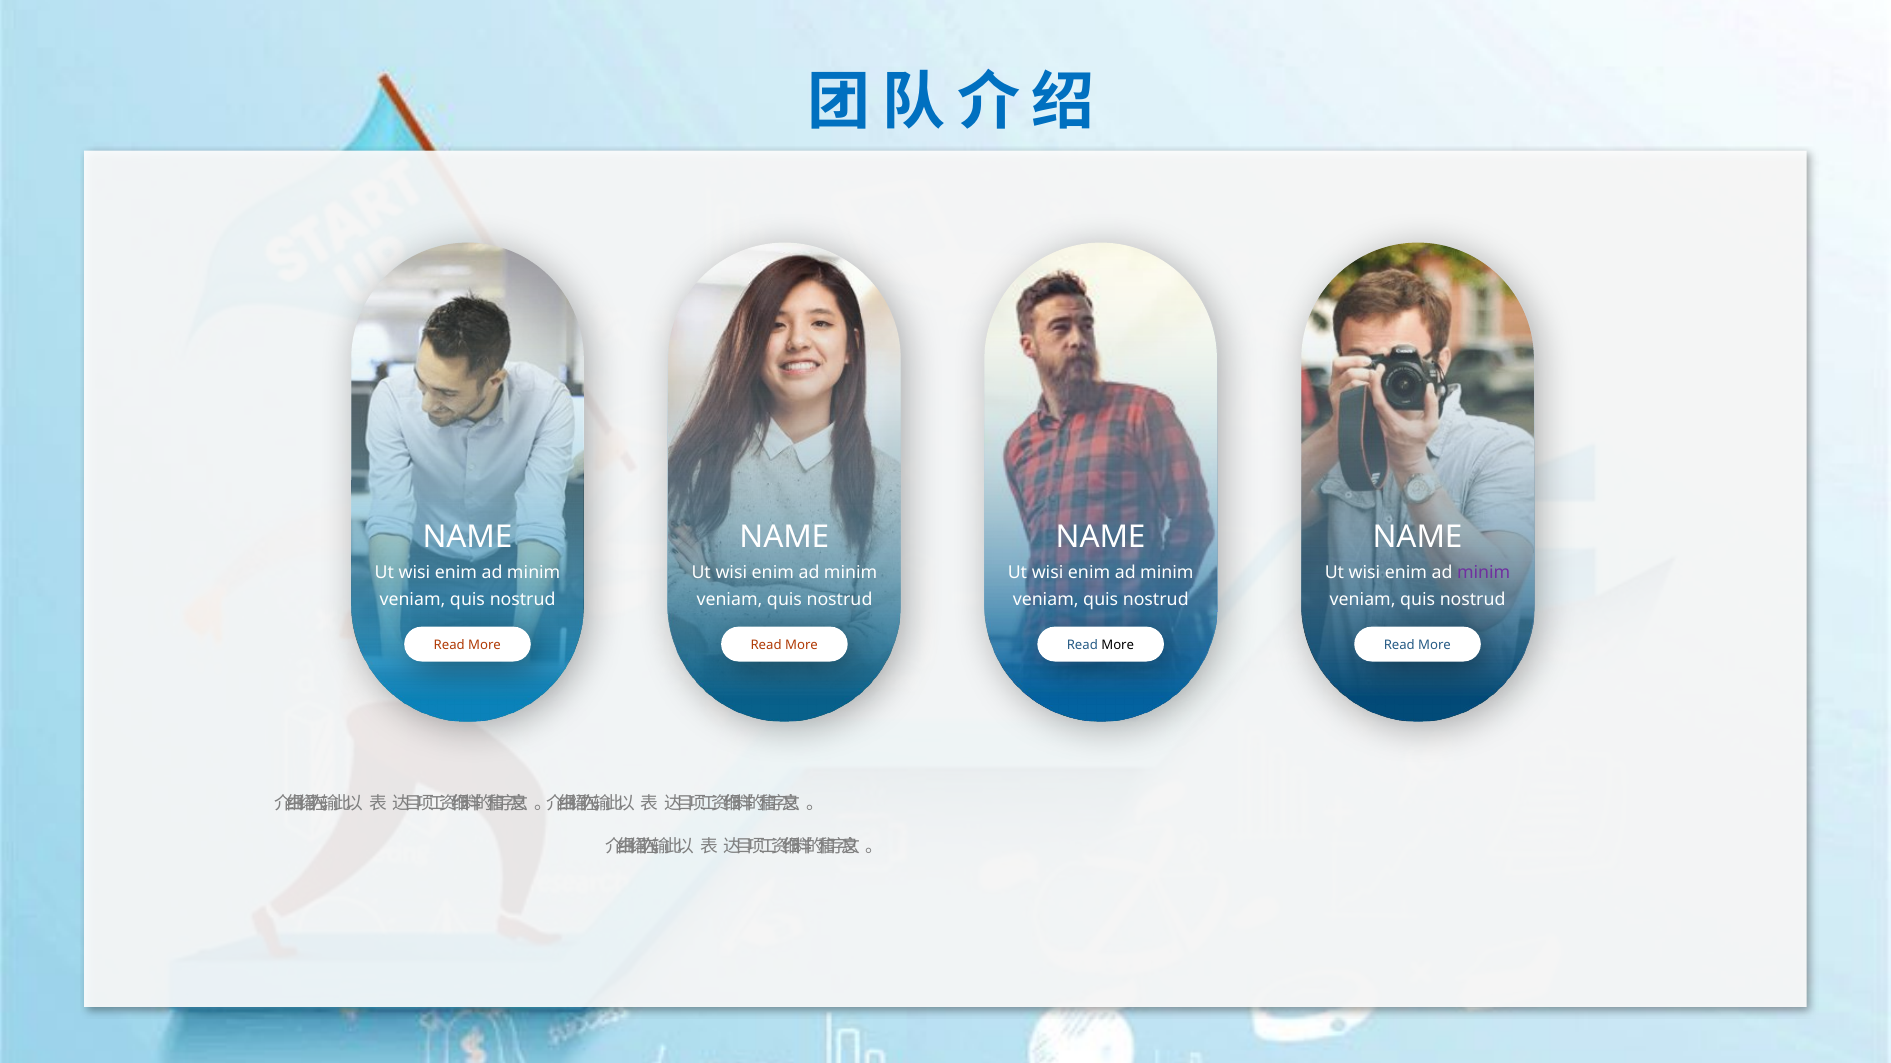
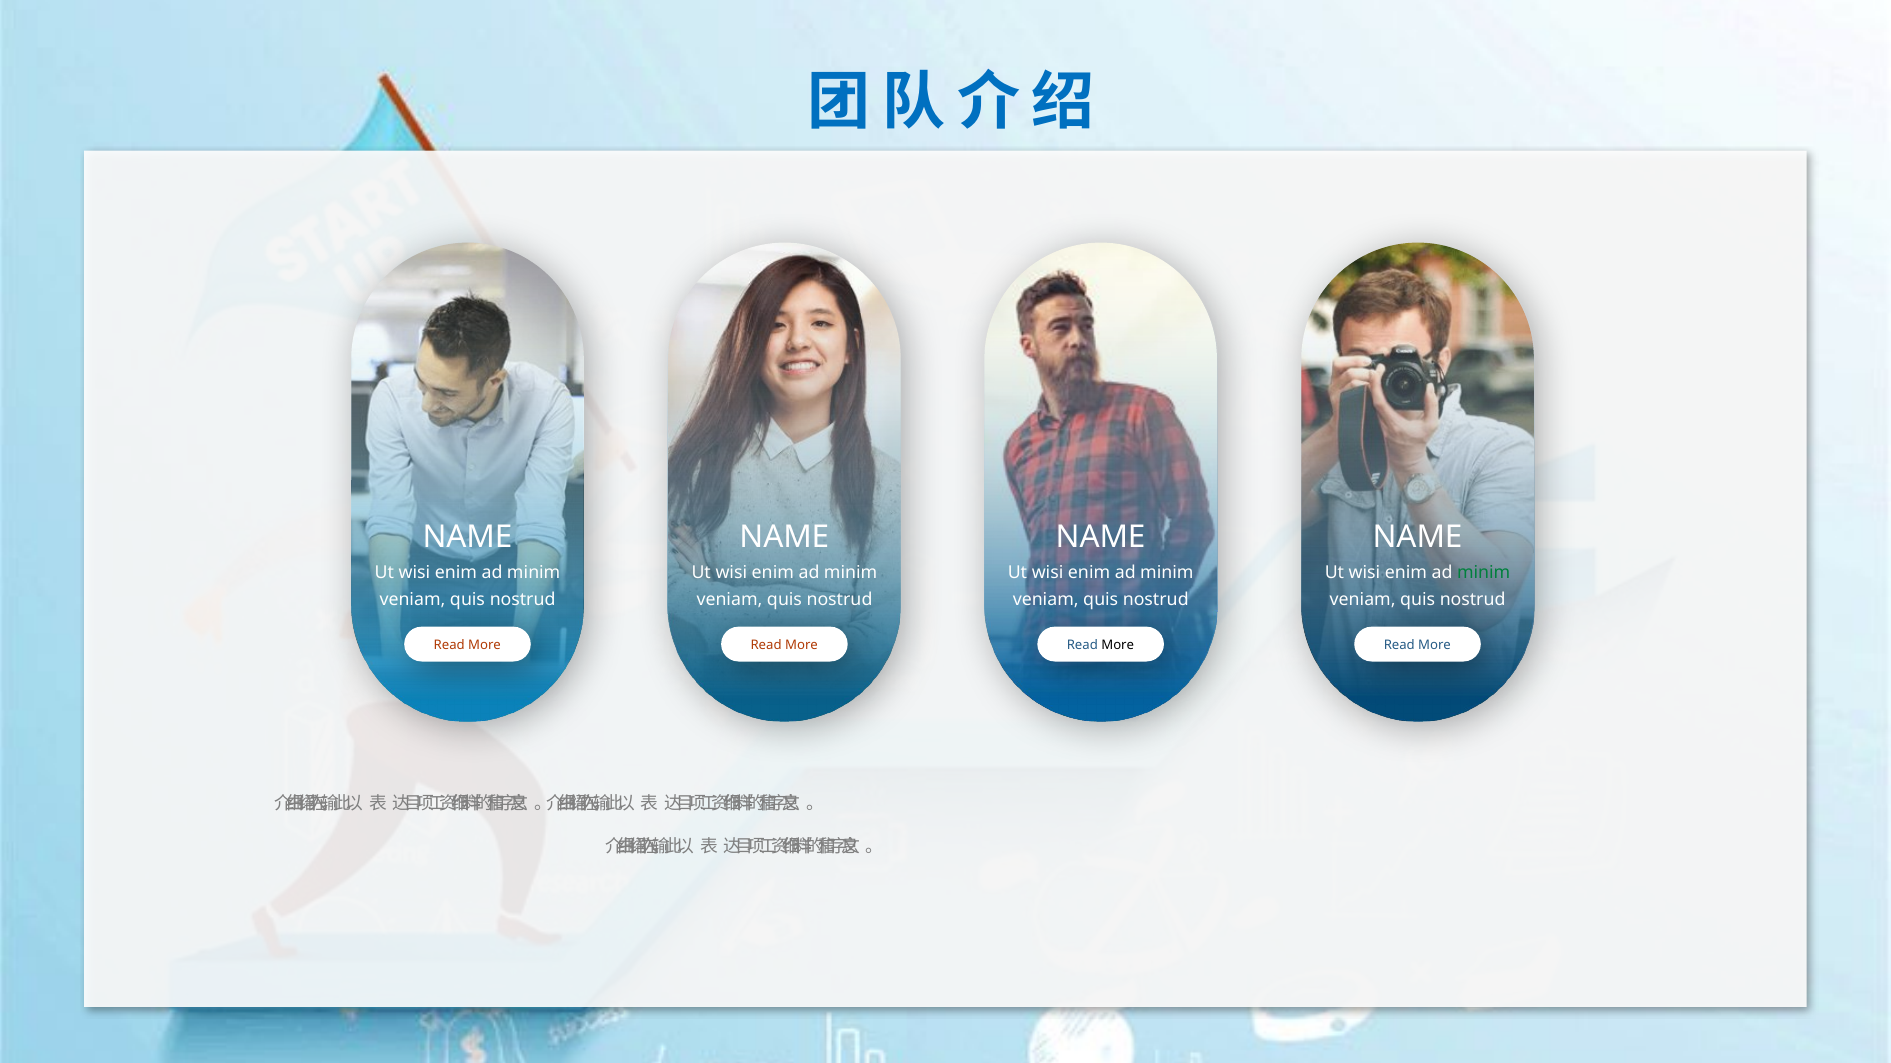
minim at (1484, 573) colour: purple -> green
